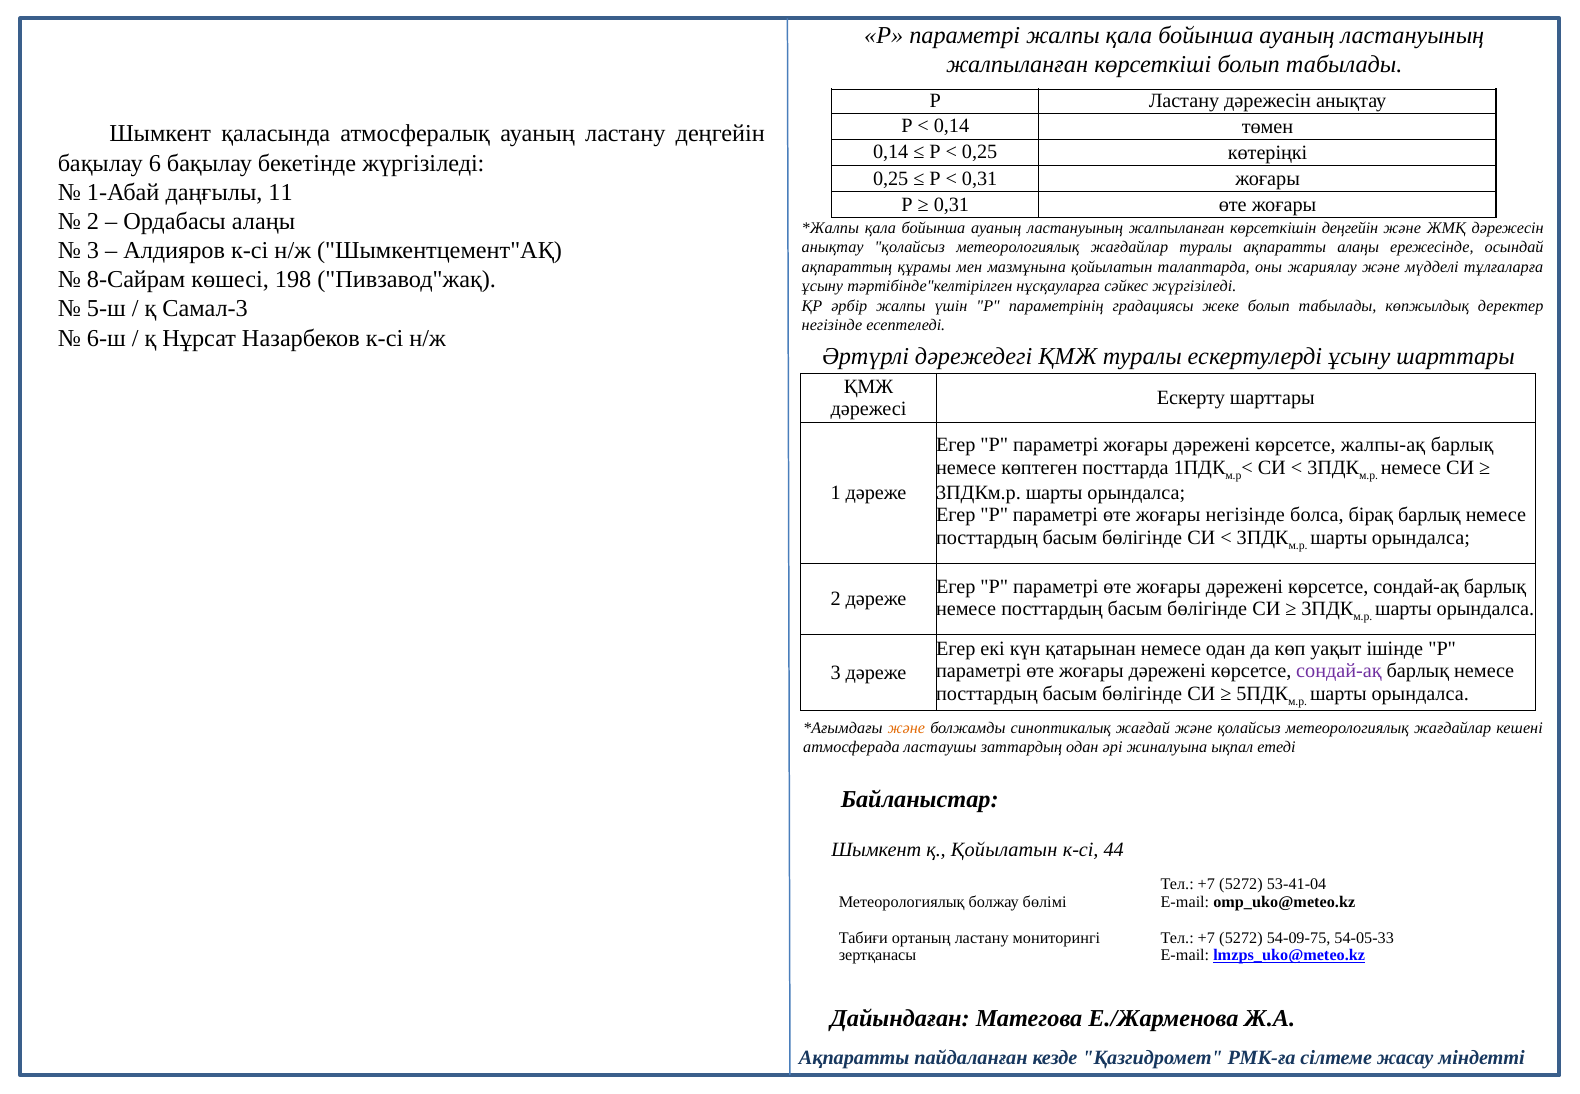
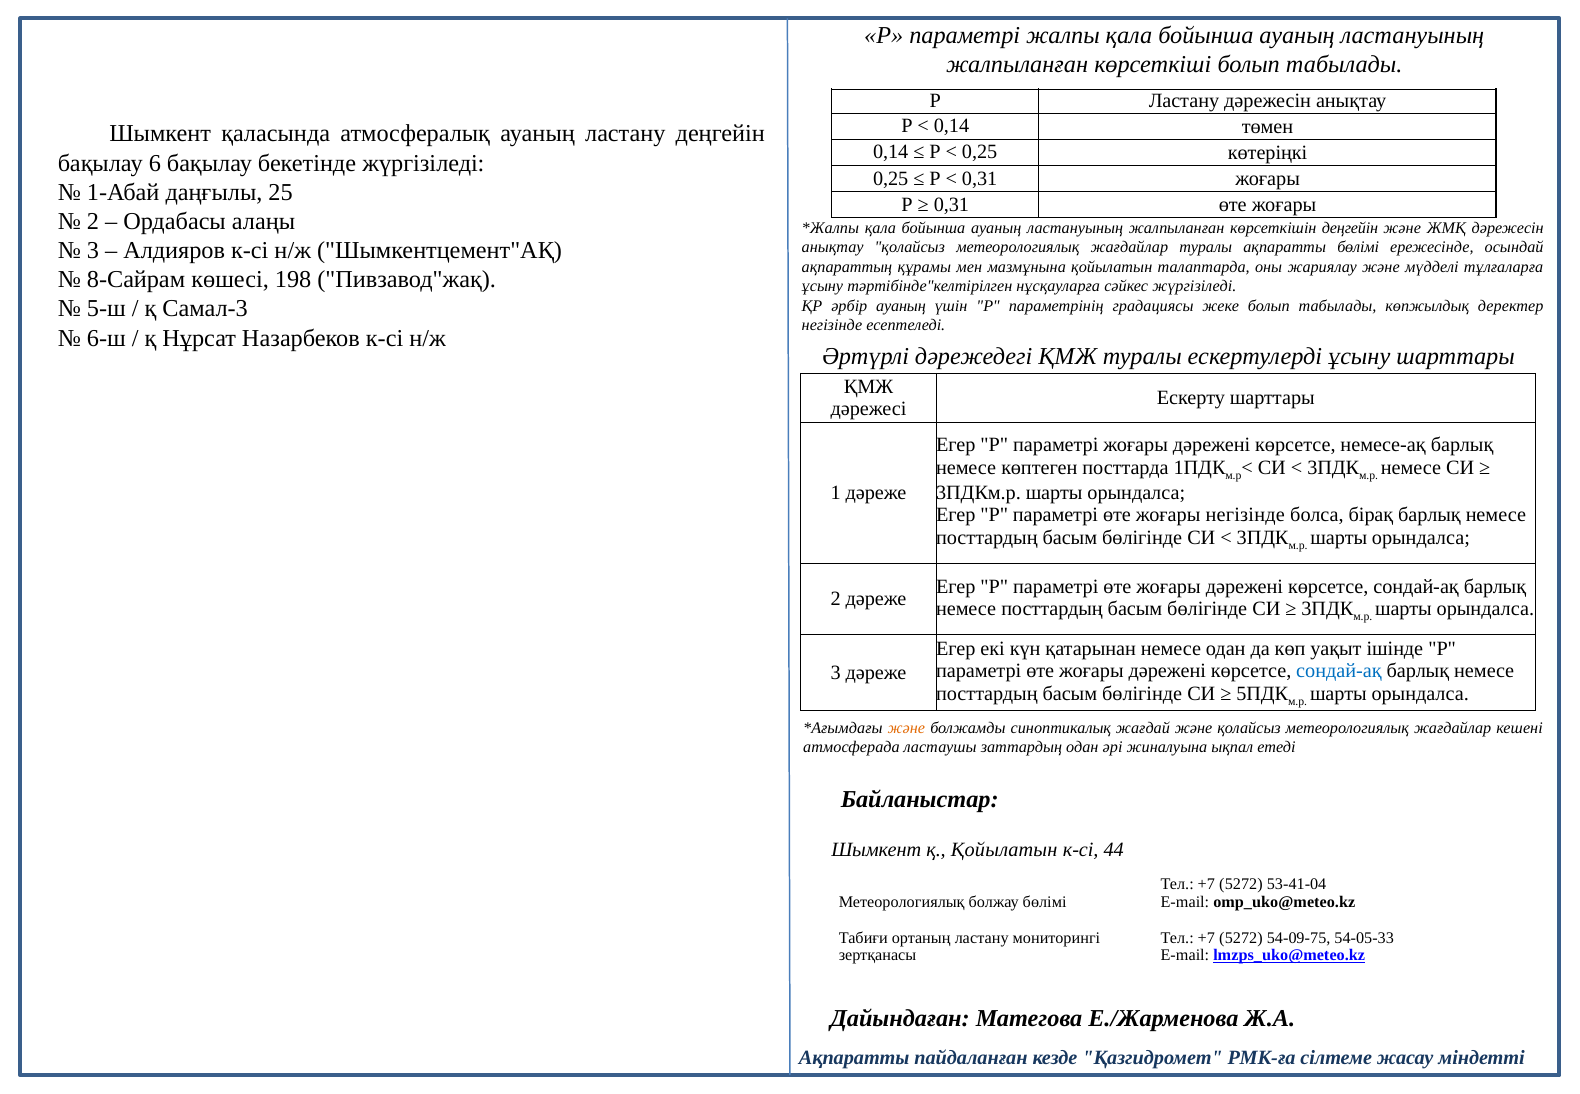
11: 11 -> 25
ақпаратты алаңы: алаңы -> бөлімі
әрбір жалпы: жалпы -> ауаның
жалпы-ақ: жалпы-ақ -> немесе-ақ
сондай-ақ at (1339, 671) colour: purple -> blue
